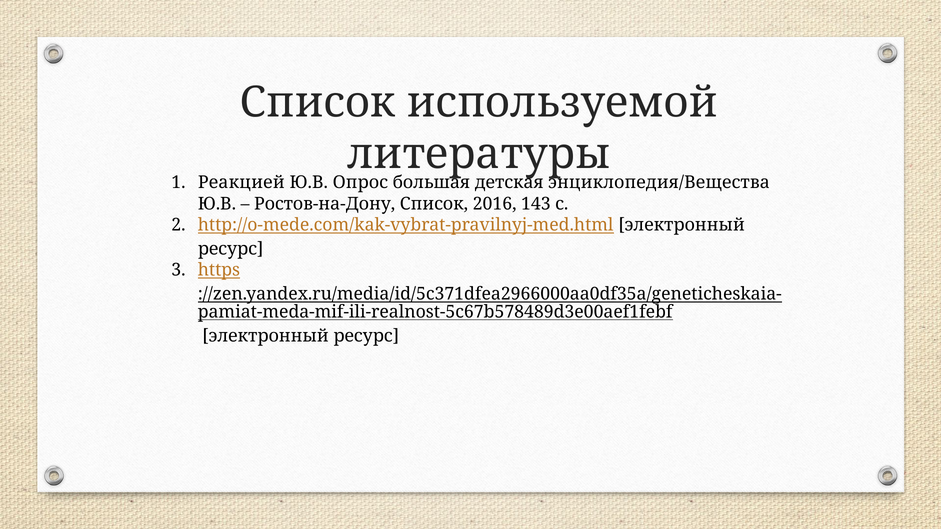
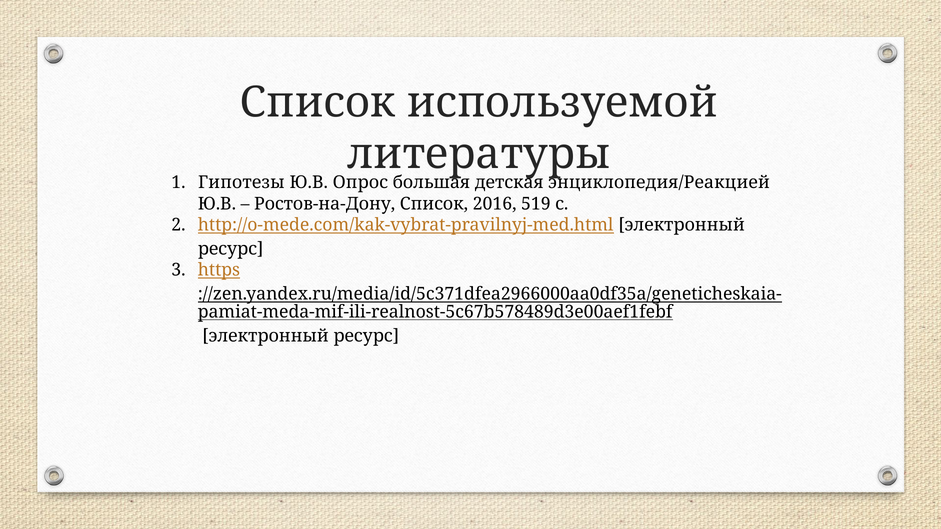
Реакцией: Реакцией -> Гипотезы
энциклопедия/Вещества: энциклопедия/Вещества -> энциклопедия/Реакцией
143: 143 -> 519
